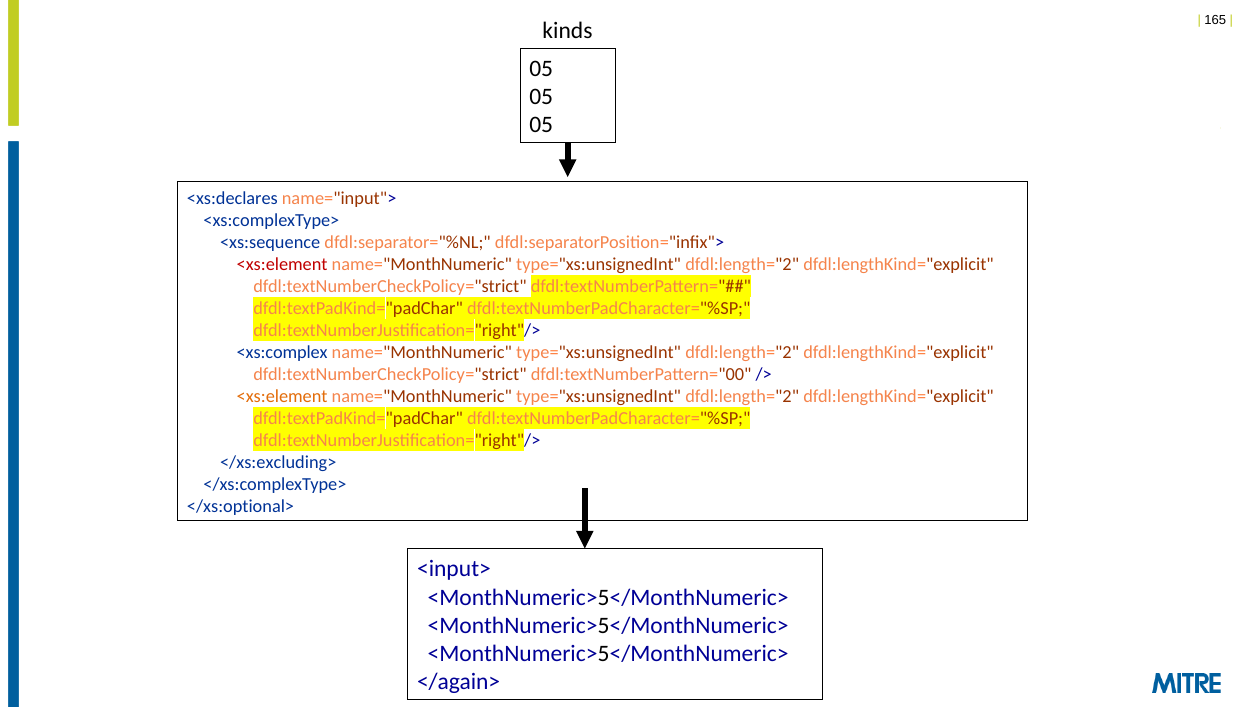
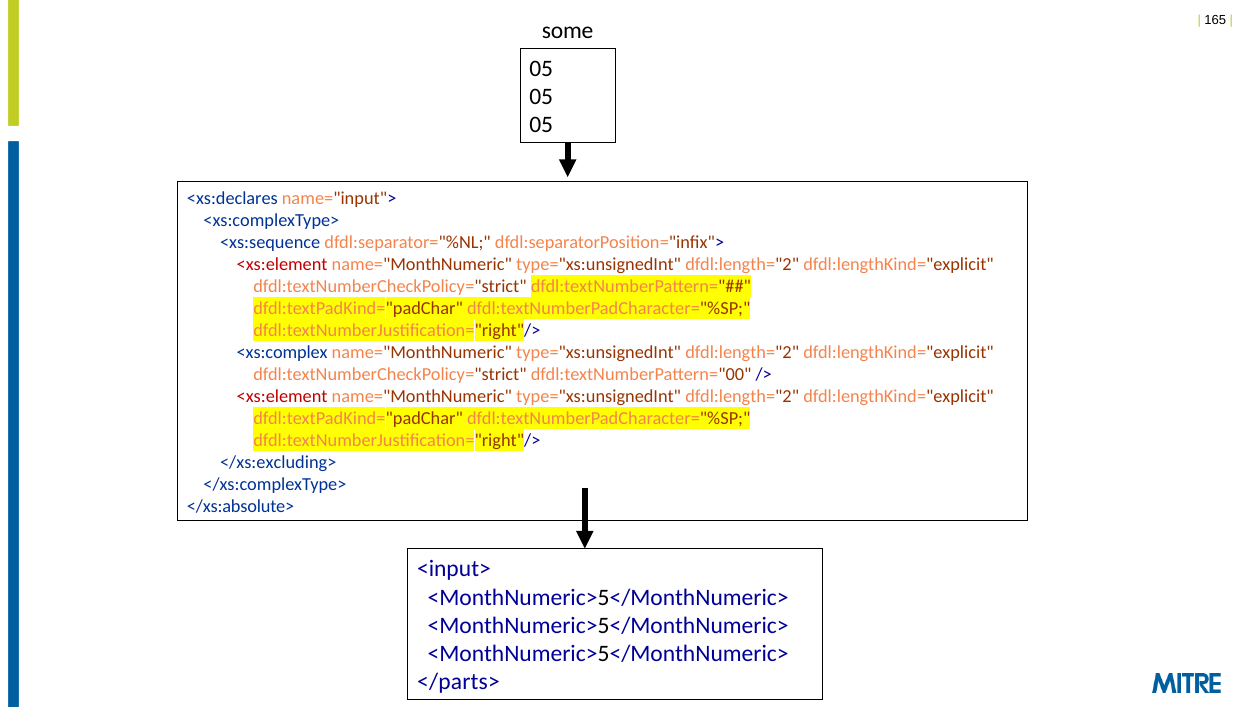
kinds: kinds -> some
<xs:element at (282, 396) colour: orange -> red
</xs:optional>: </xs:optional> -> </xs:absolute>
</again>: </again> -> </parts>
